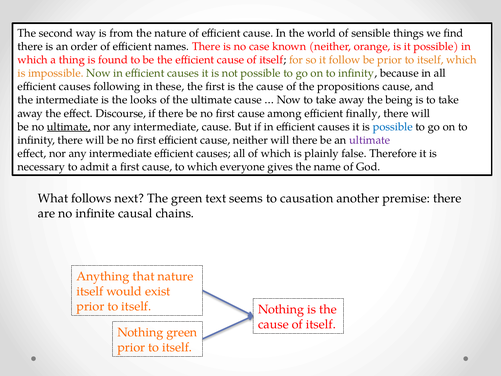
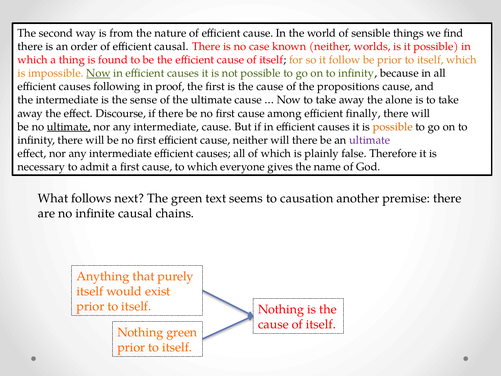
efficient names: names -> causal
orange: orange -> worlds
Now at (98, 73) underline: none -> present
these: these -> proof
looks: looks -> sense
being: being -> alone
possible at (393, 127) colour: blue -> orange
that nature: nature -> purely
